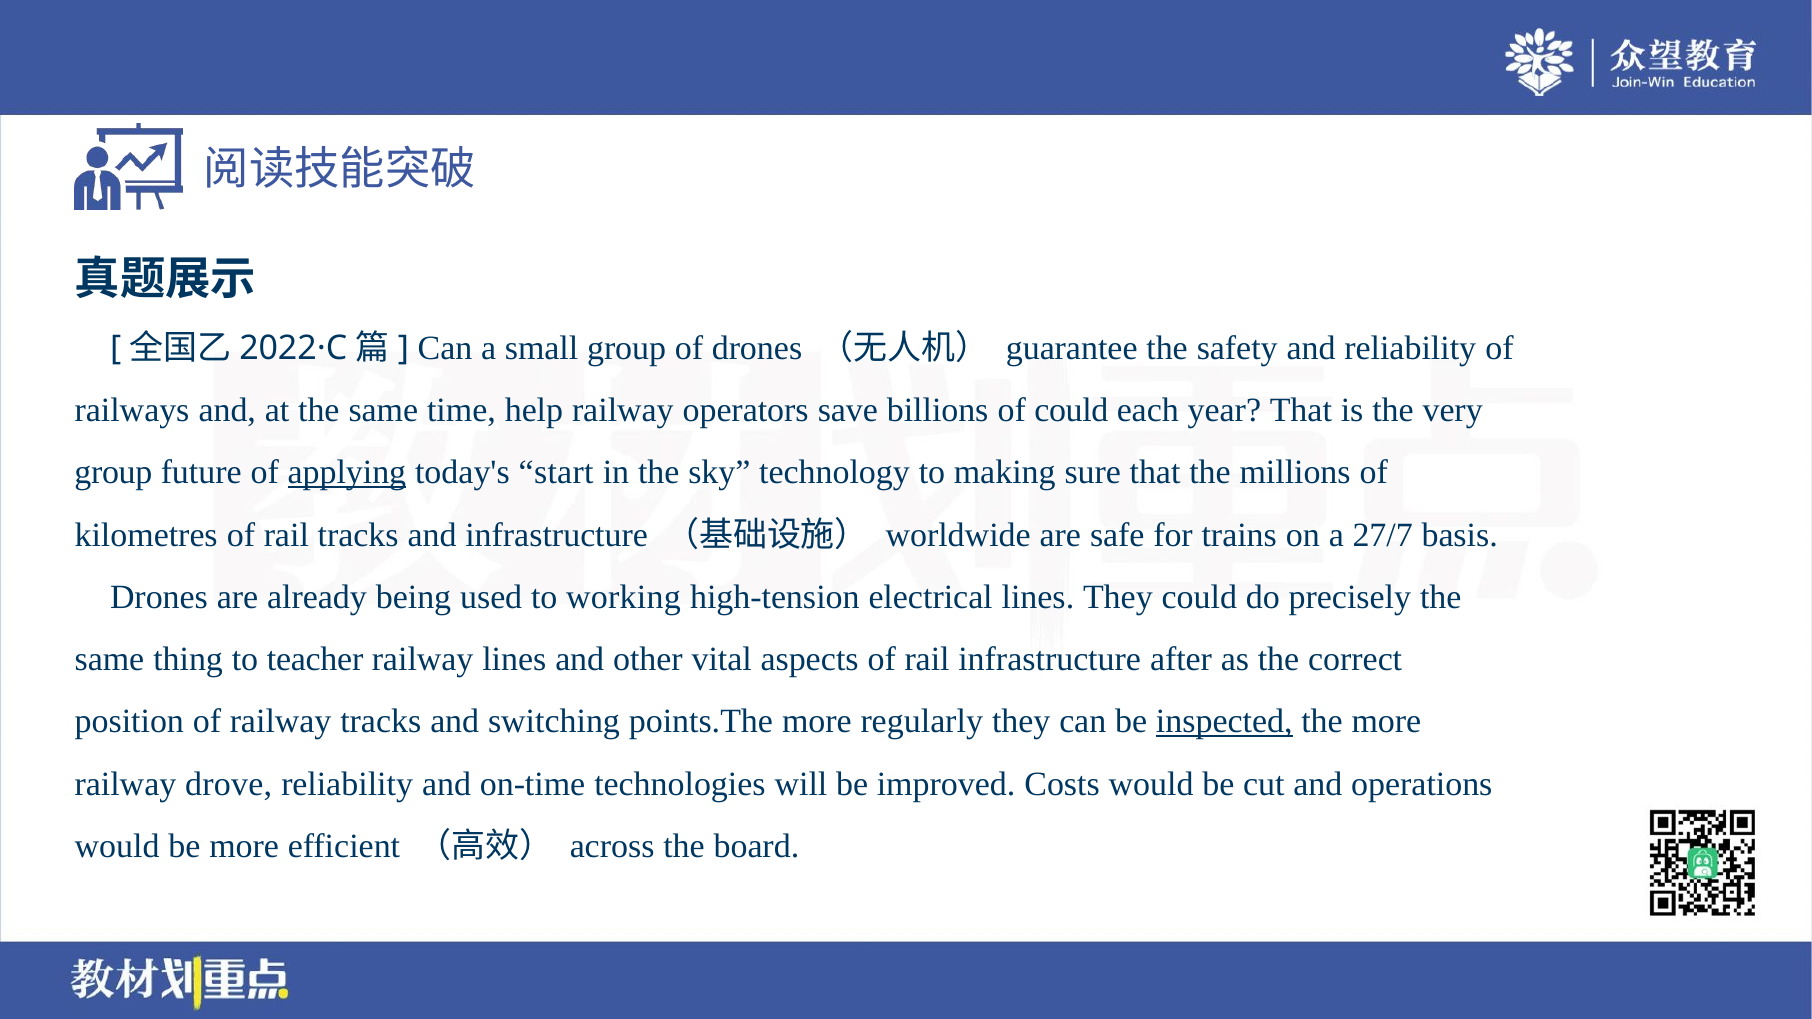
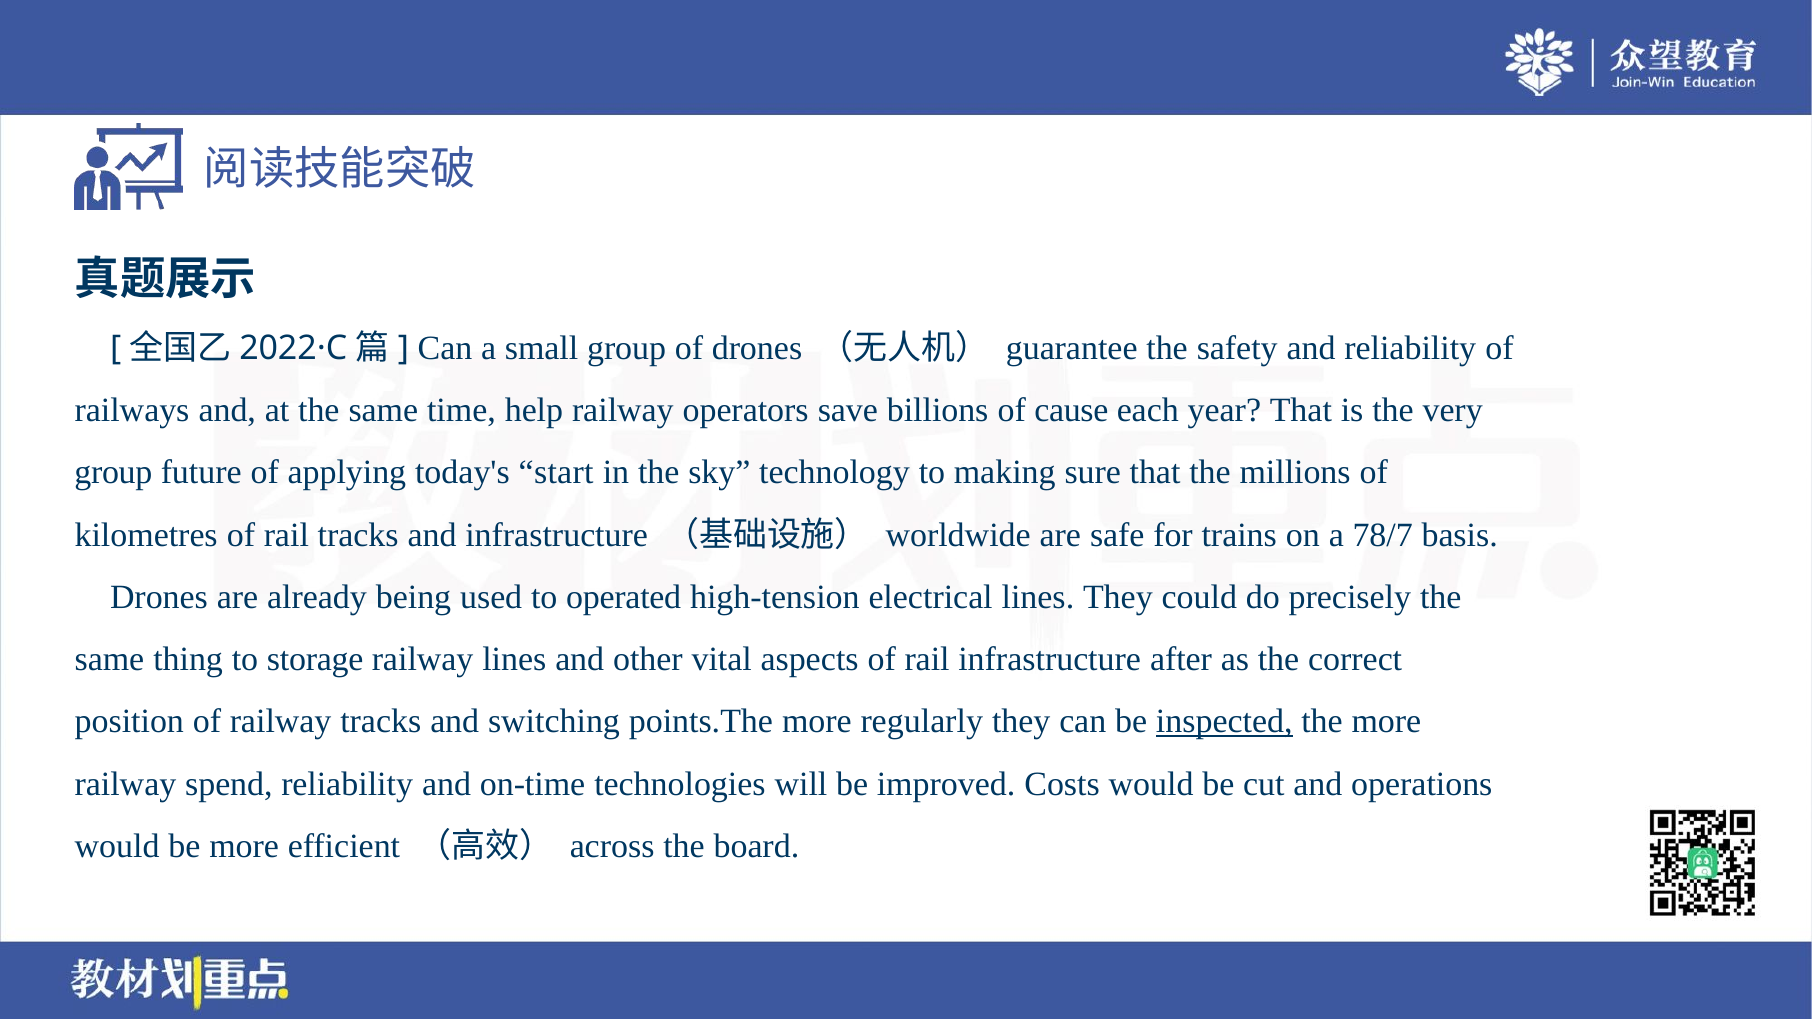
of could: could -> cause
applying underline: present -> none
27/7: 27/7 -> 78/7
working: working -> operated
teacher: teacher -> storage
drove: drove -> spend
